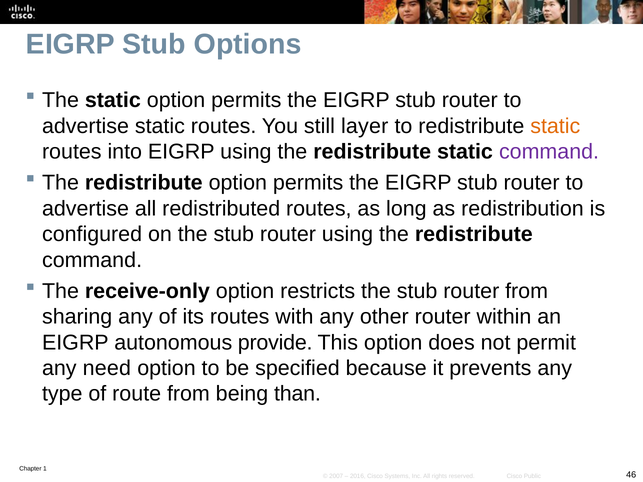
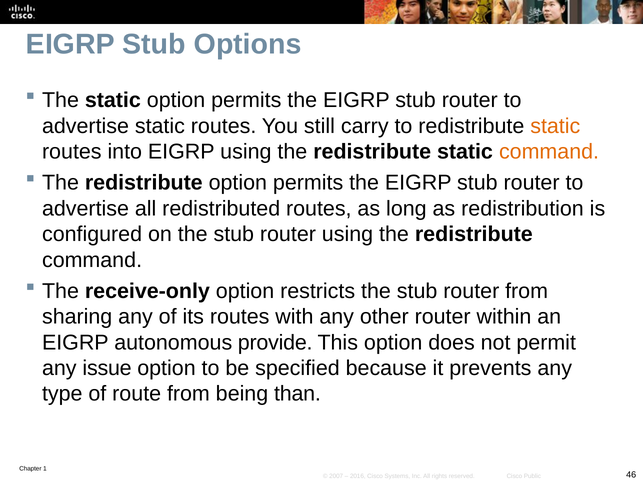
layer: layer -> carry
command at (549, 152) colour: purple -> orange
need: need -> issue
